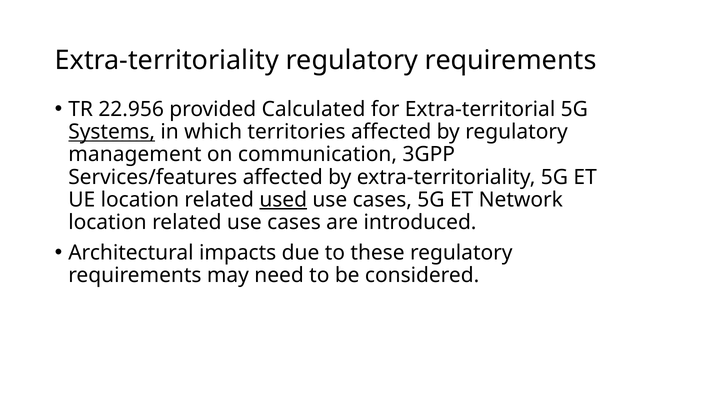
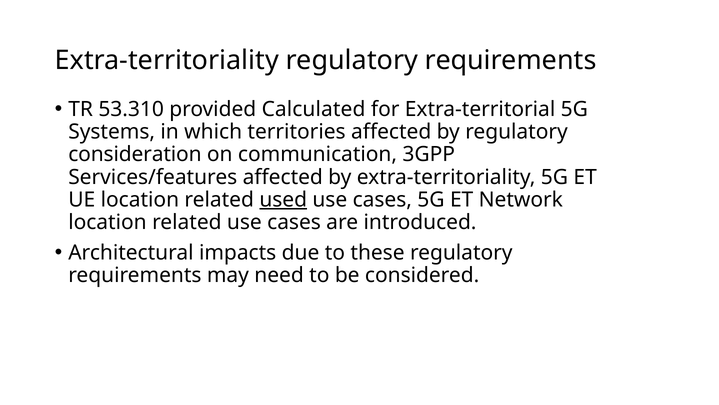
22.956: 22.956 -> 53.310
Systems underline: present -> none
management: management -> consideration
